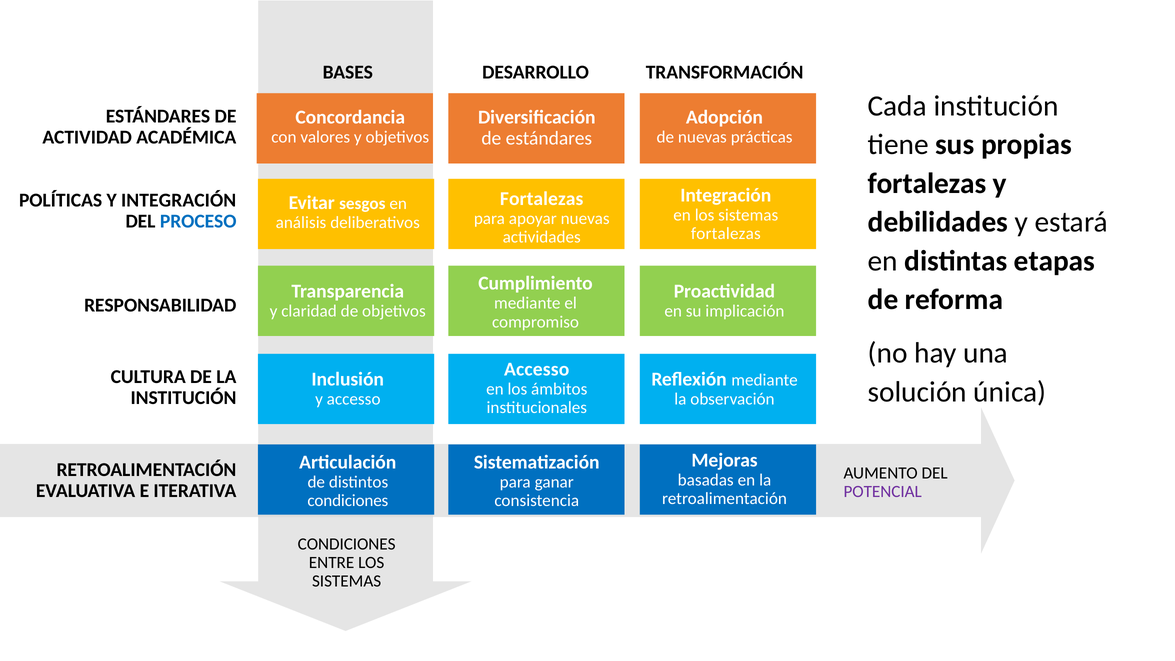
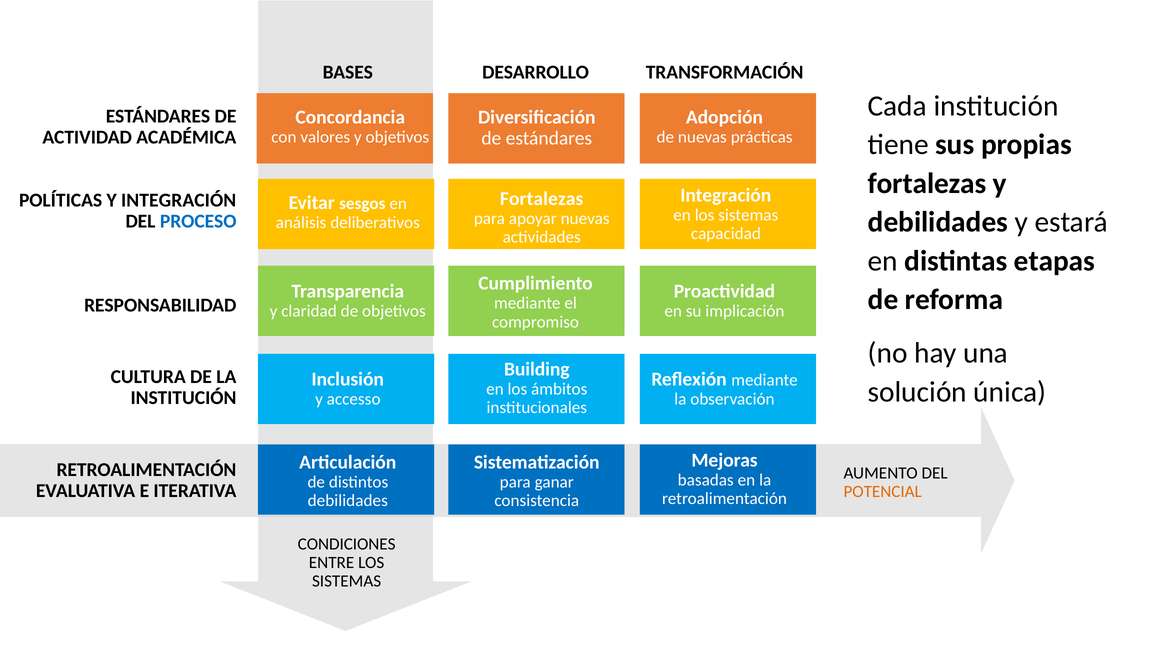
fortalezas at (726, 234): fortalezas -> capacidad
Accesso at (537, 369): Accesso -> Building
POTENCIAL colour: purple -> orange
condiciones at (348, 500): condiciones -> debilidades
